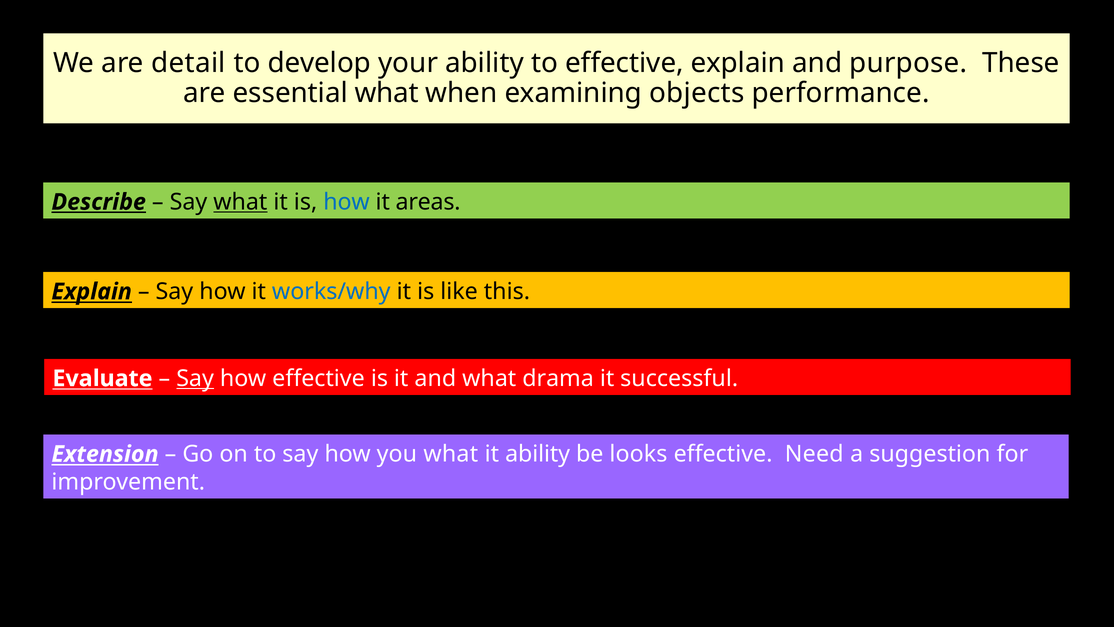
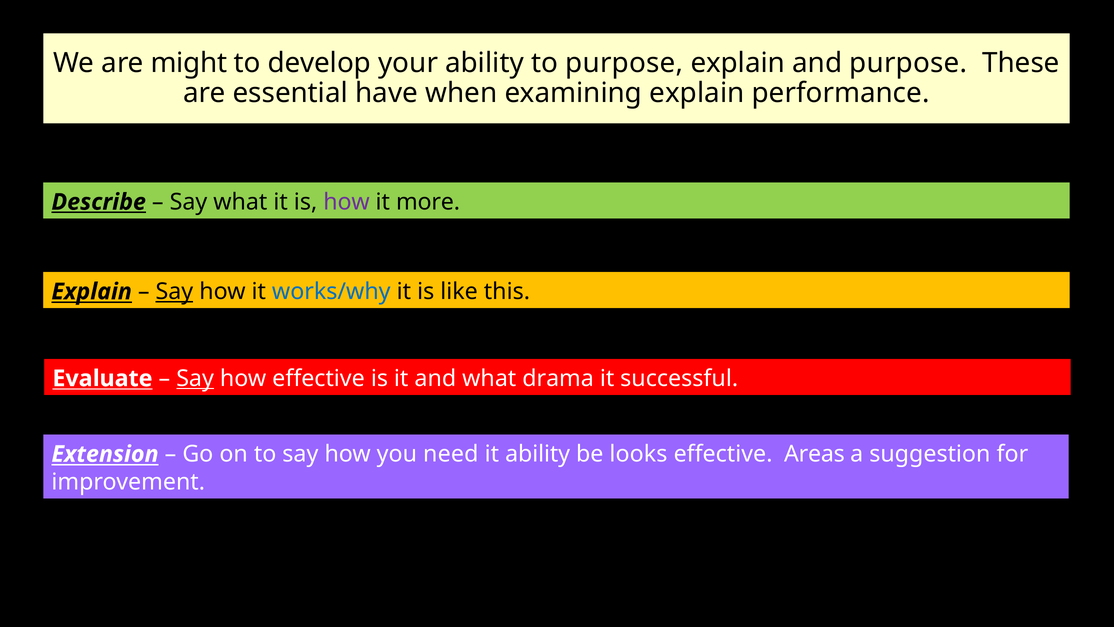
detail: detail -> might
to effective: effective -> purpose
essential what: what -> have
examining objects: objects -> explain
what at (240, 202) underline: present -> none
how at (346, 202) colour: blue -> purple
areas: areas -> more
Say at (174, 291) underline: none -> present
you what: what -> need
Need: Need -> Areas
